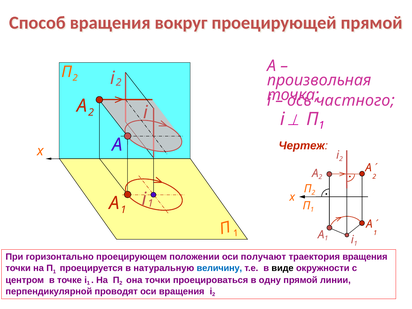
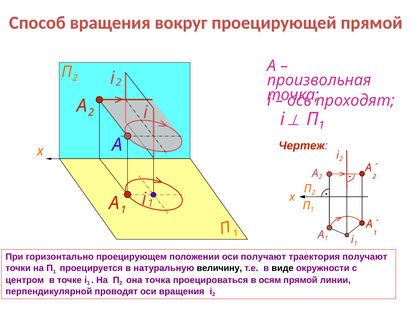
частного: частного -> проходят
траектория вращения: вращения -> получают
величину colour: blue -> black
она точки: точки -> точка
одну: одну -> осям
